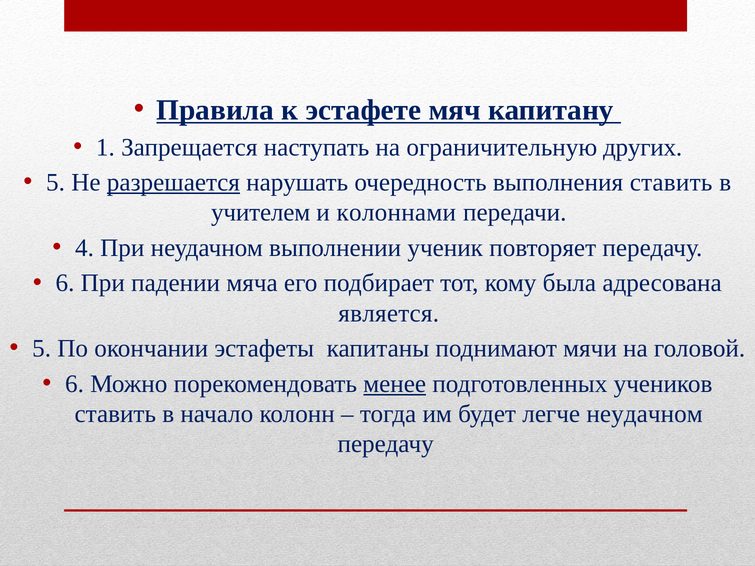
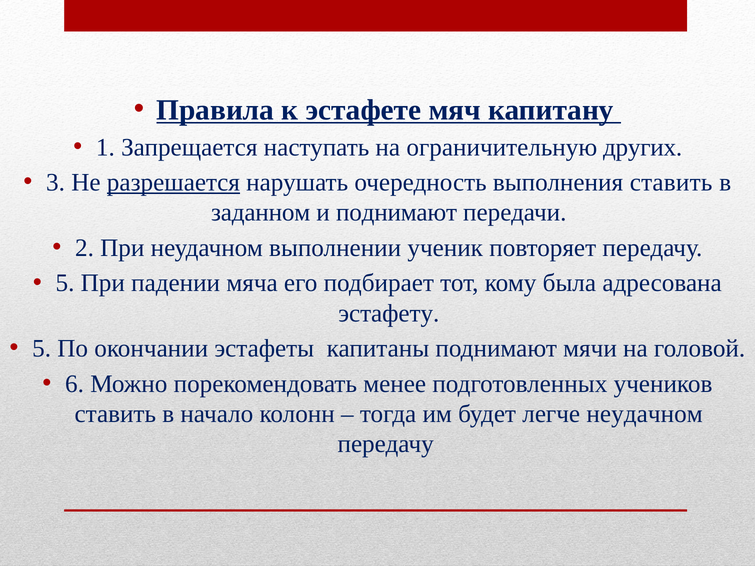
5 at (56, 183): 5 -> 3
учителем: учителем -> заданном
и колоннами: колоннами -> поднимают
4: 4 -> 2
6 at (65, 283): 6 -> 5
является: является -> эстафету
менее underline: present -> none
